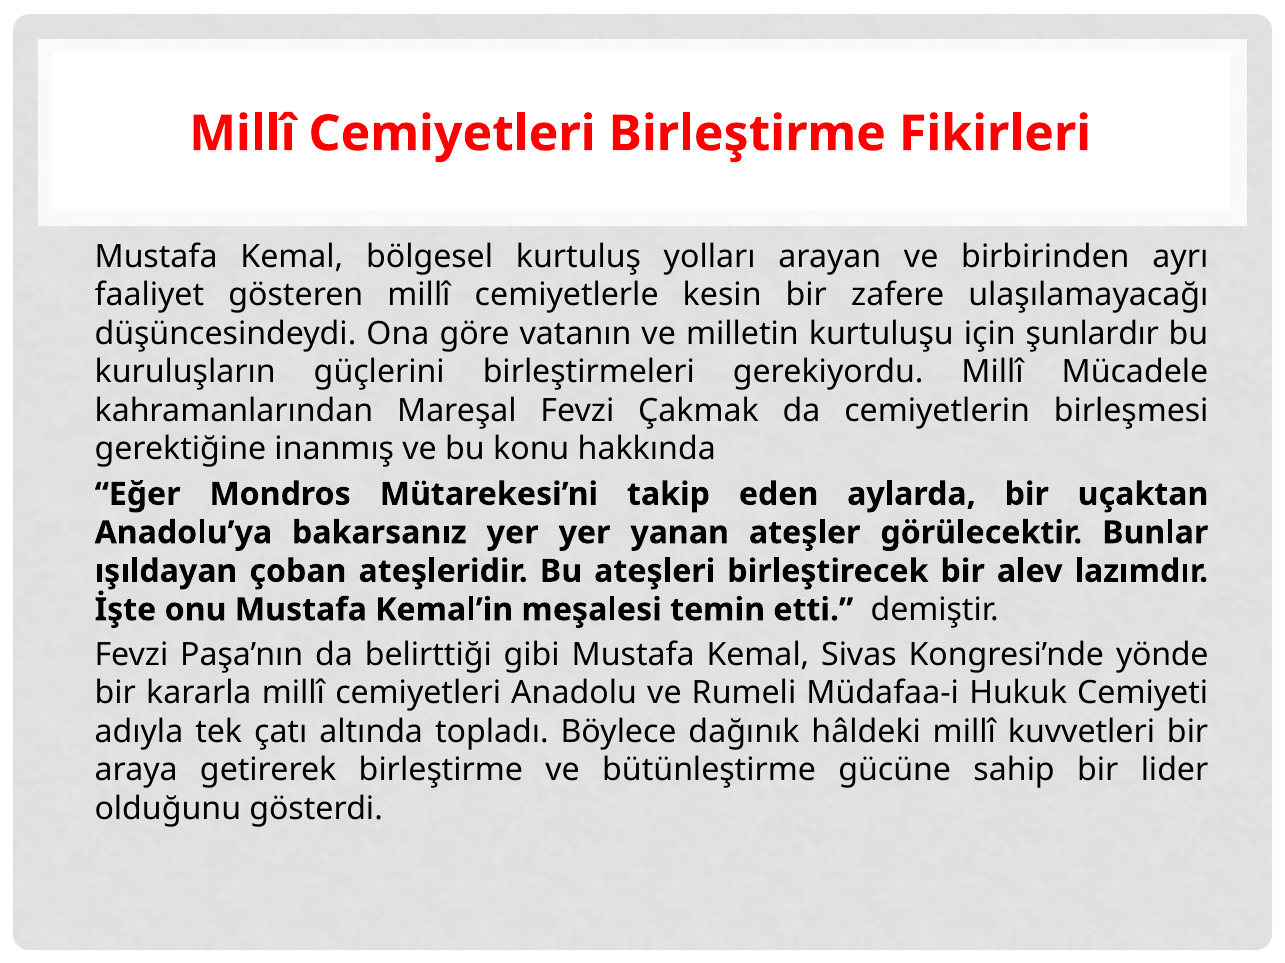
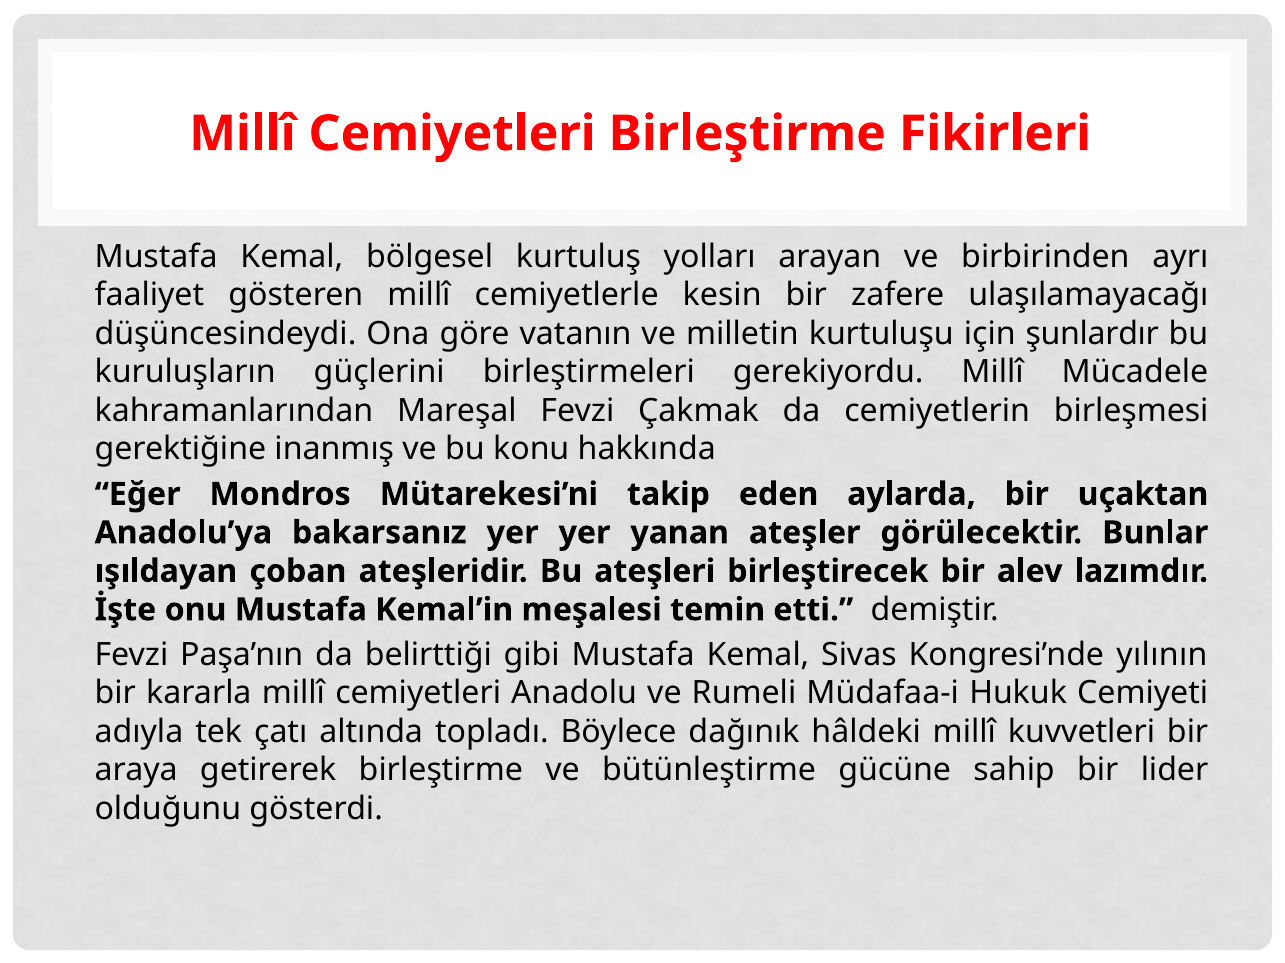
yönde: yönde -> yılının
